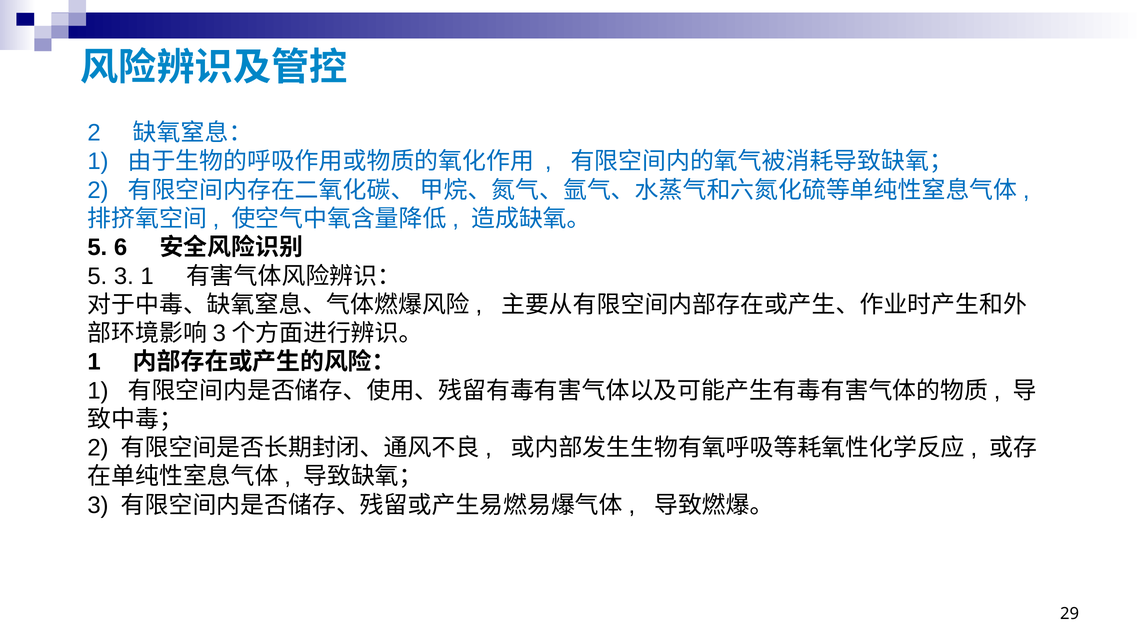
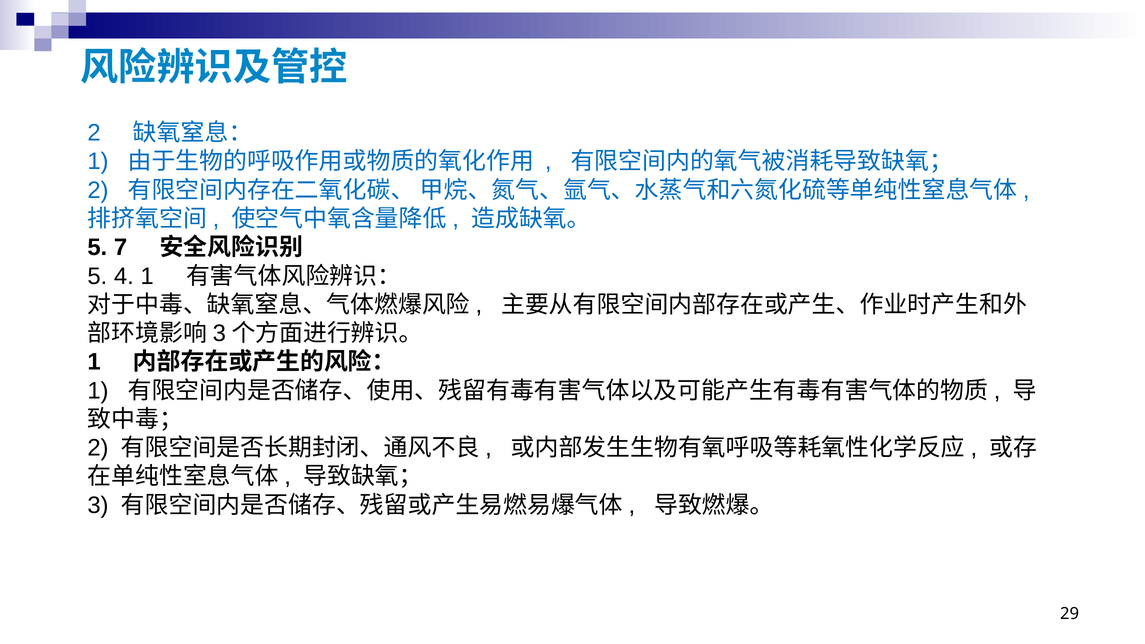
6: 6 -> 7
5 3: 3 -> 4
